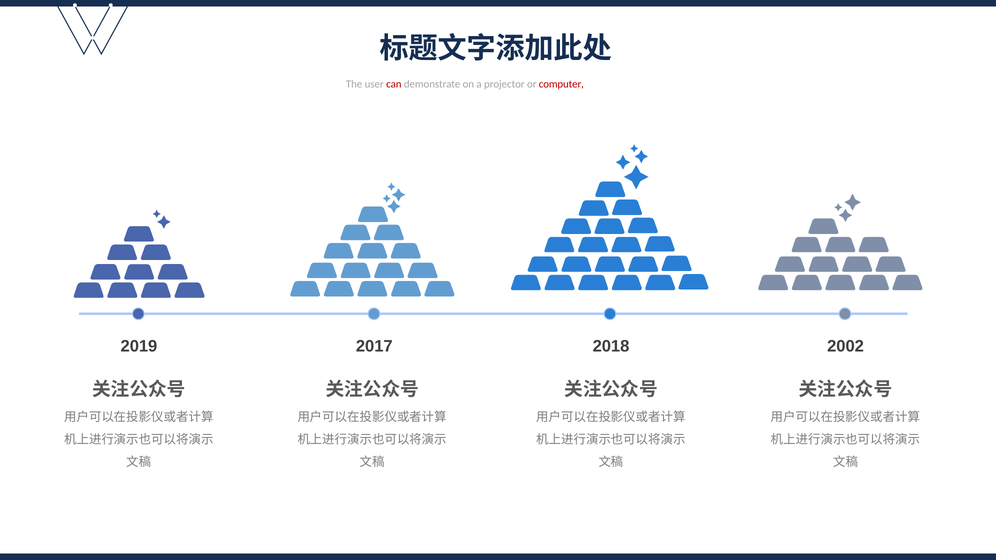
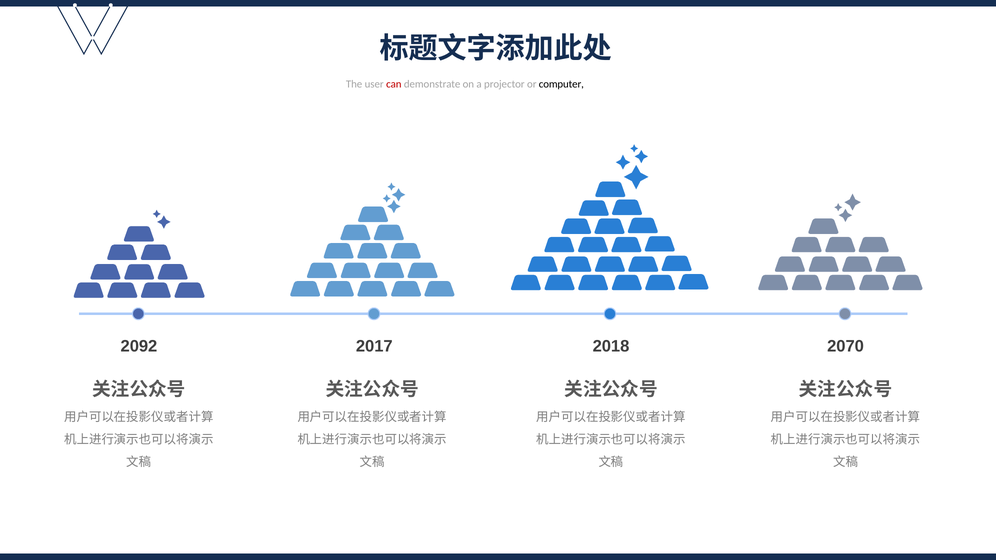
computer colour: red -> black
2019: 2019 -> 2092
2002: 2002 -> 2070
